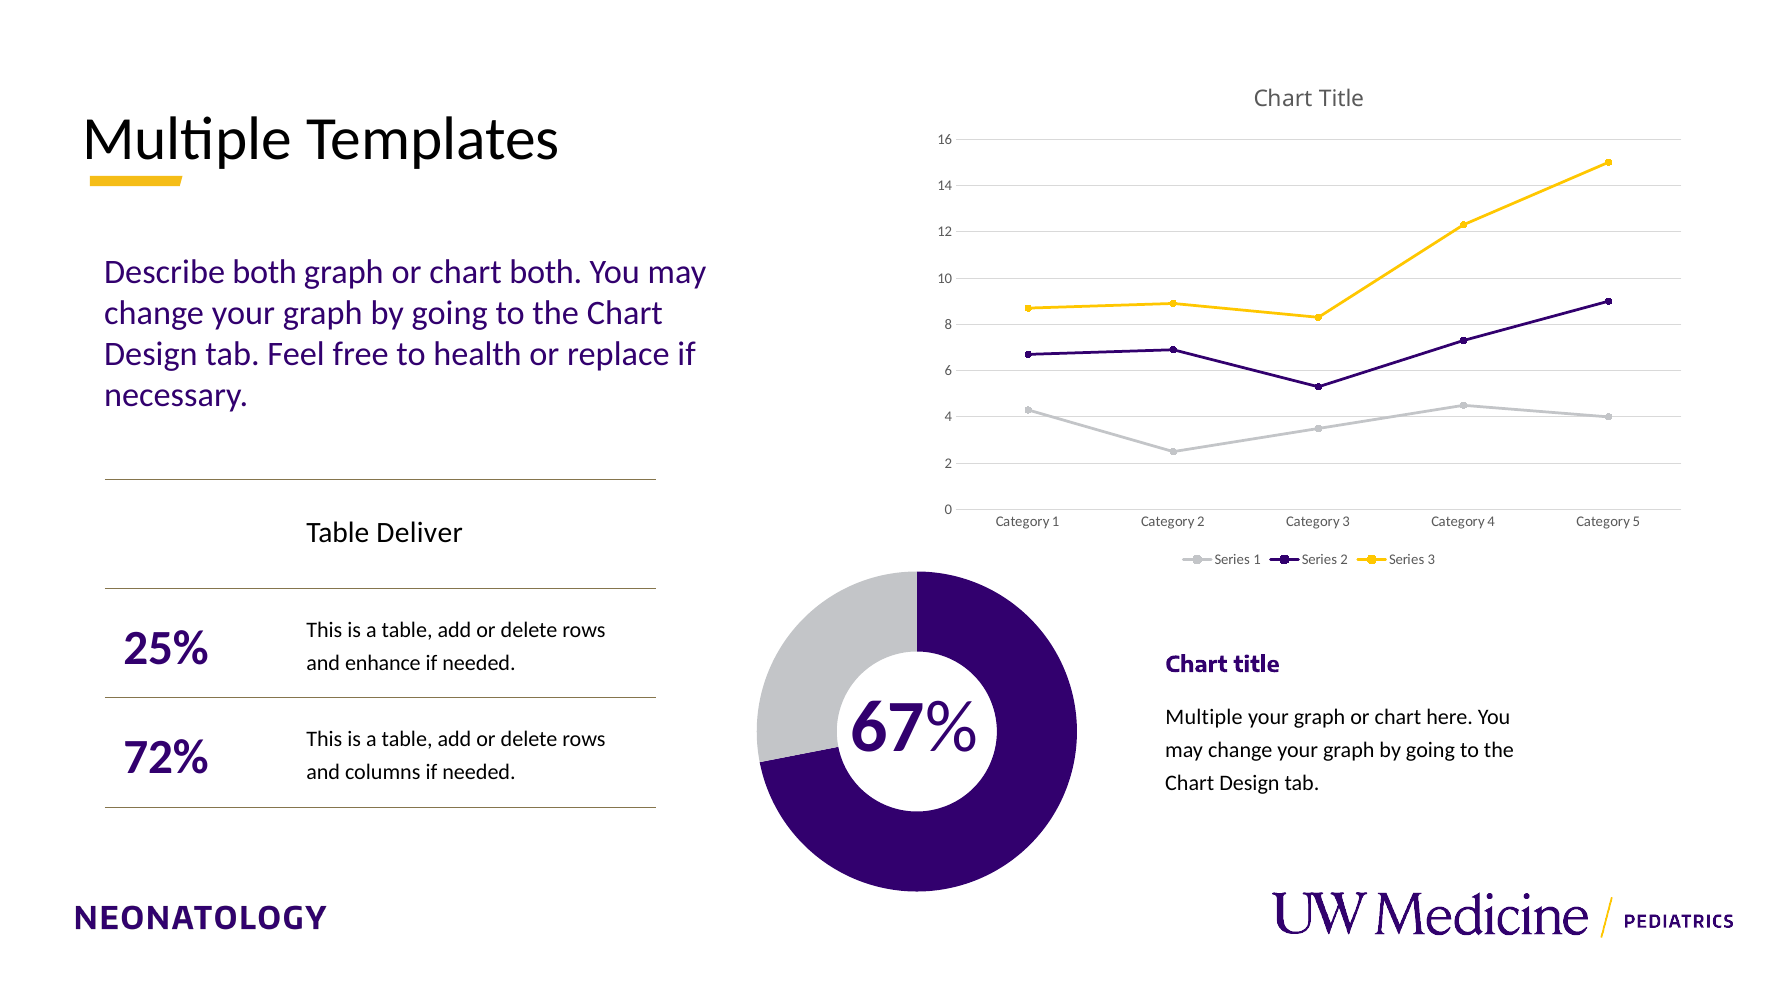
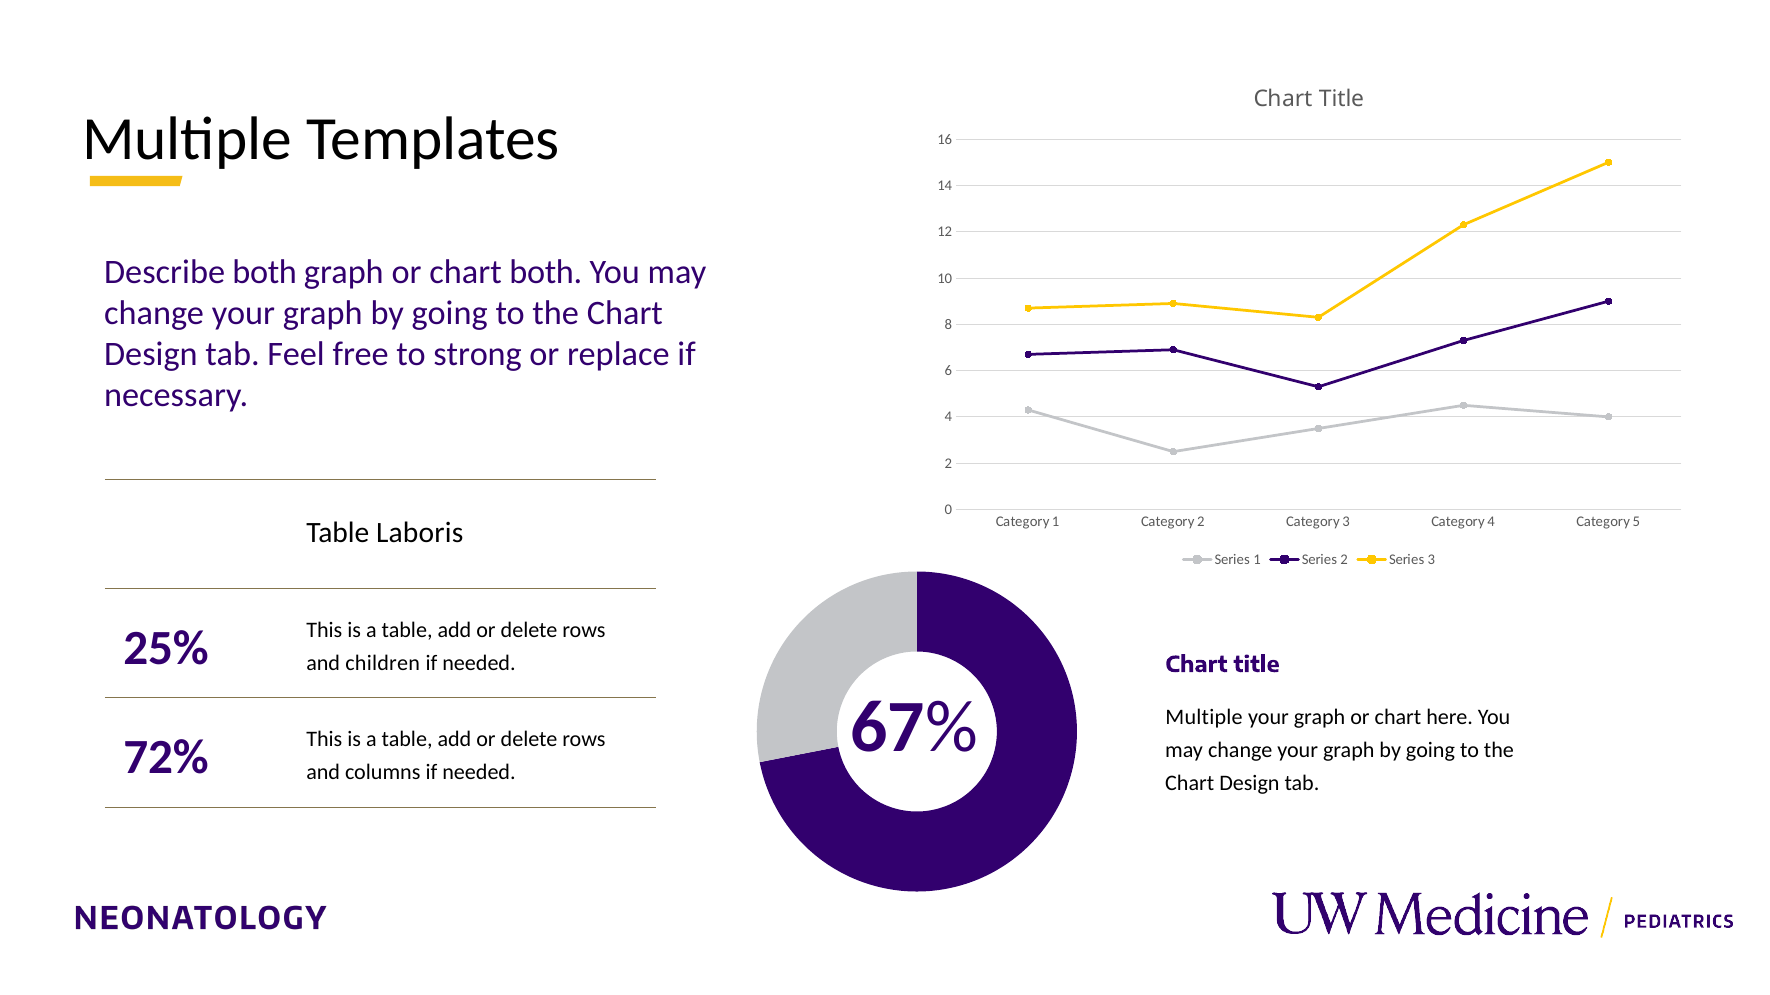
health: health -> strong
Deliver: Deliver -> Laboris
enhance: enhance -> children
